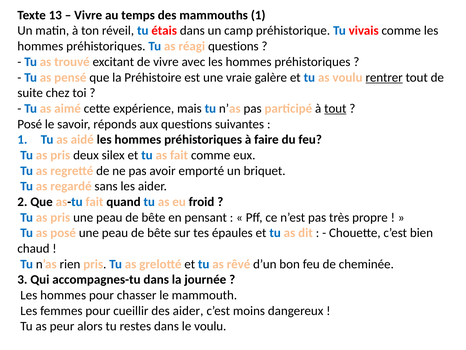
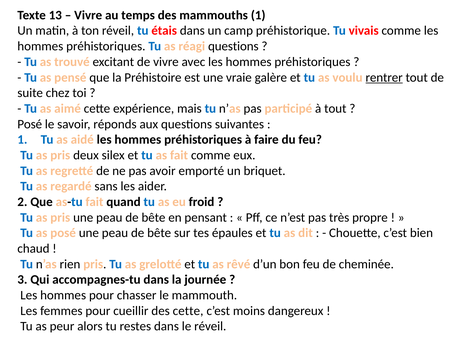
tout at (335, 108) underline: present -> none
des aider: aider -> cette
le voulu: voulu -> réveil
